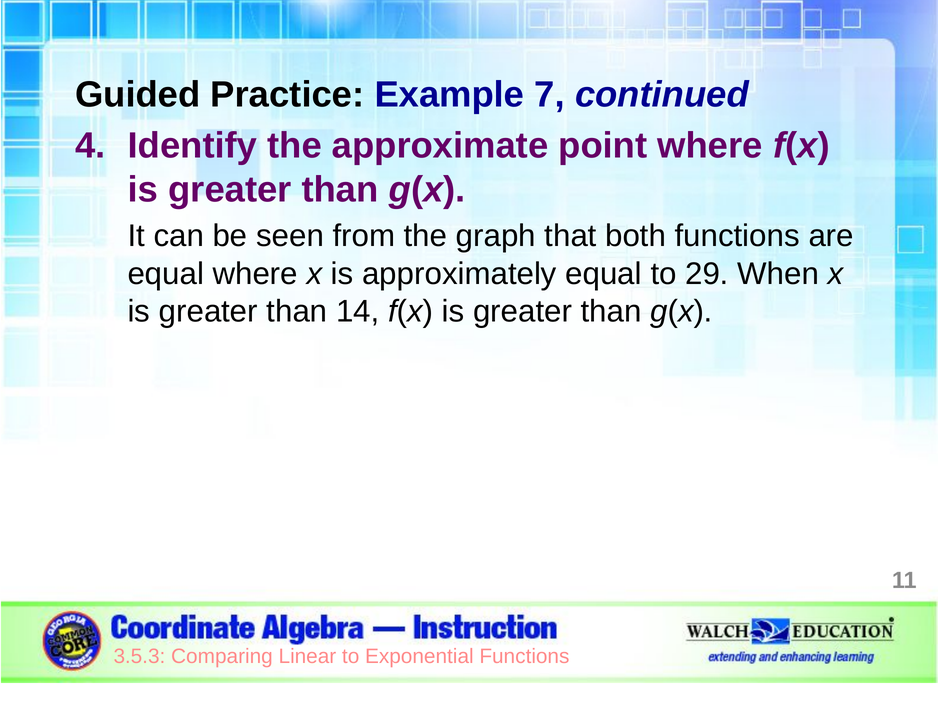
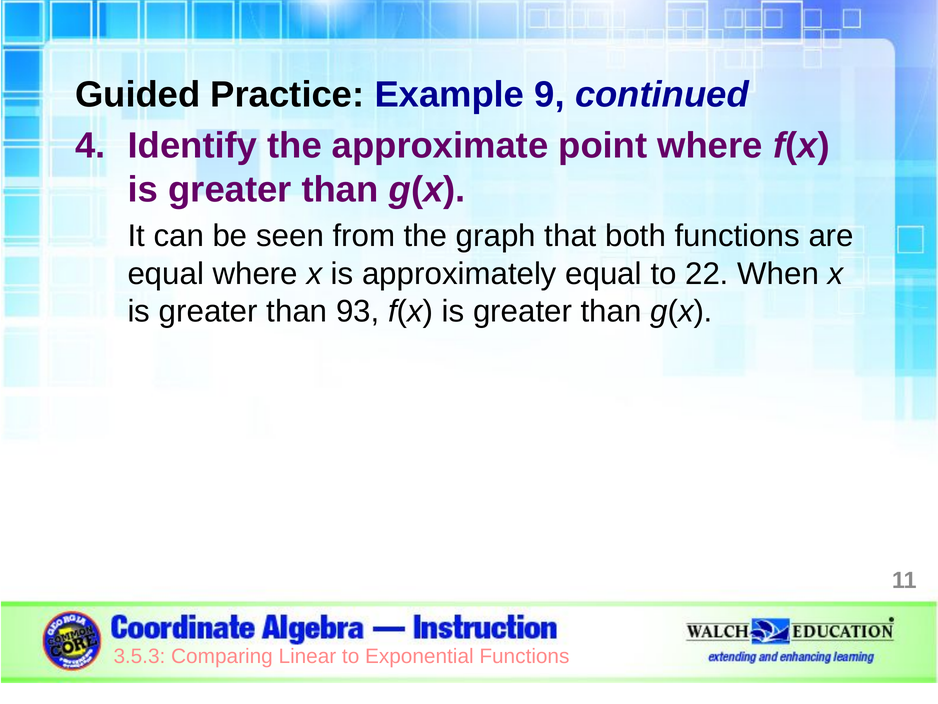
7: 7 -> 9
29: 29 -> 22
14: 14 -> 93
